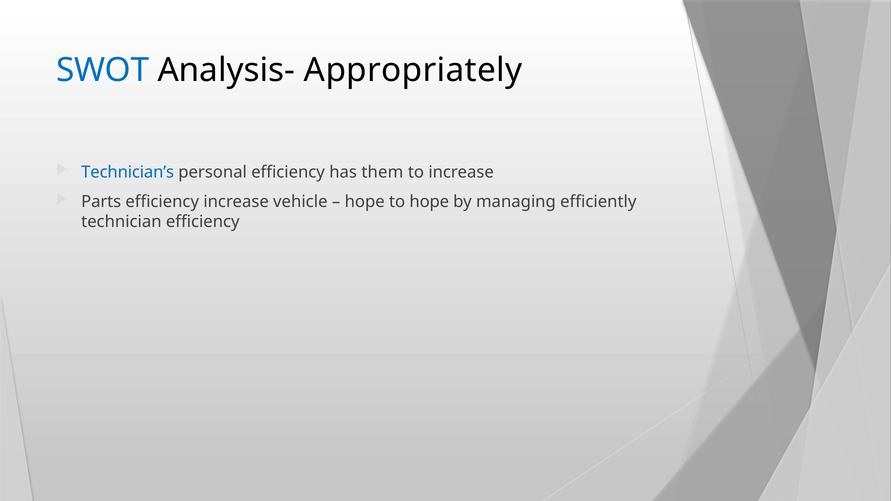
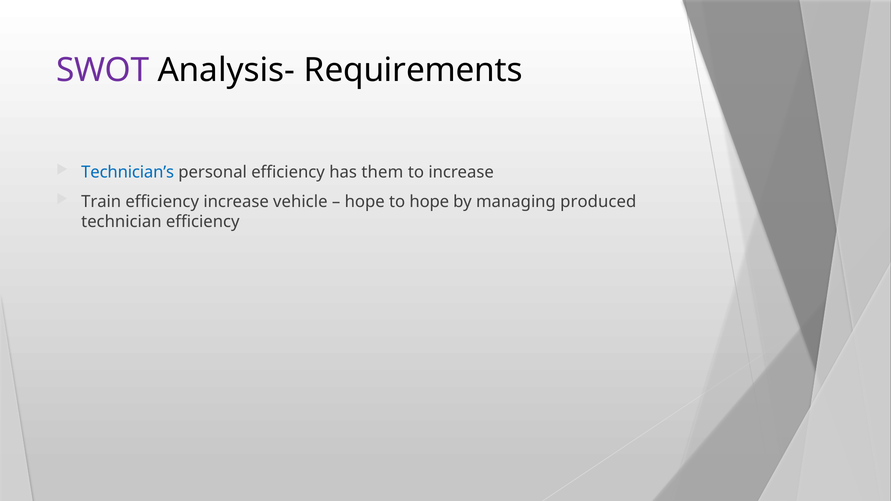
SWOT colour: blue -> purple
Appropriately: Appropriately -> Requirements
Parts: Parts -> Train
efficiently: efficiently -> produced
